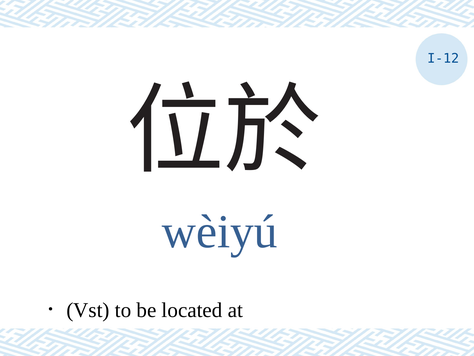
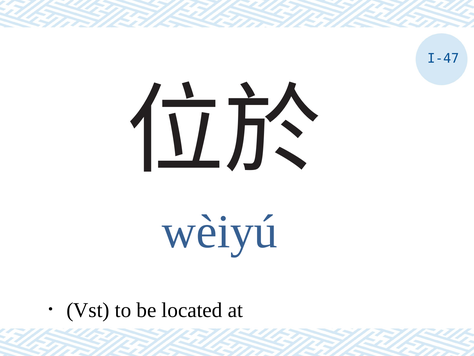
I-12: I-12 -> I-47
